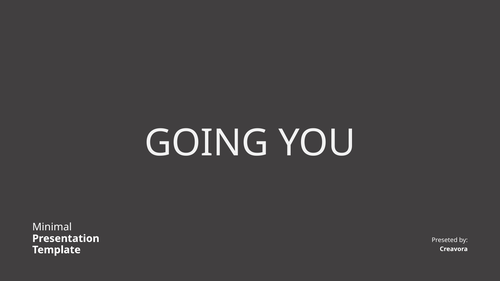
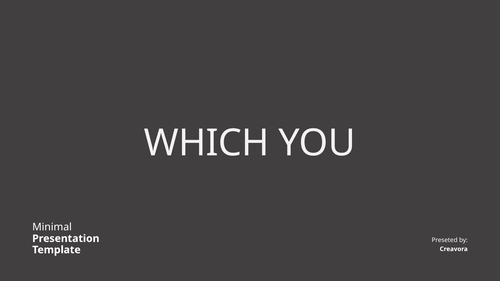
GOING: GOING -> WHICH
